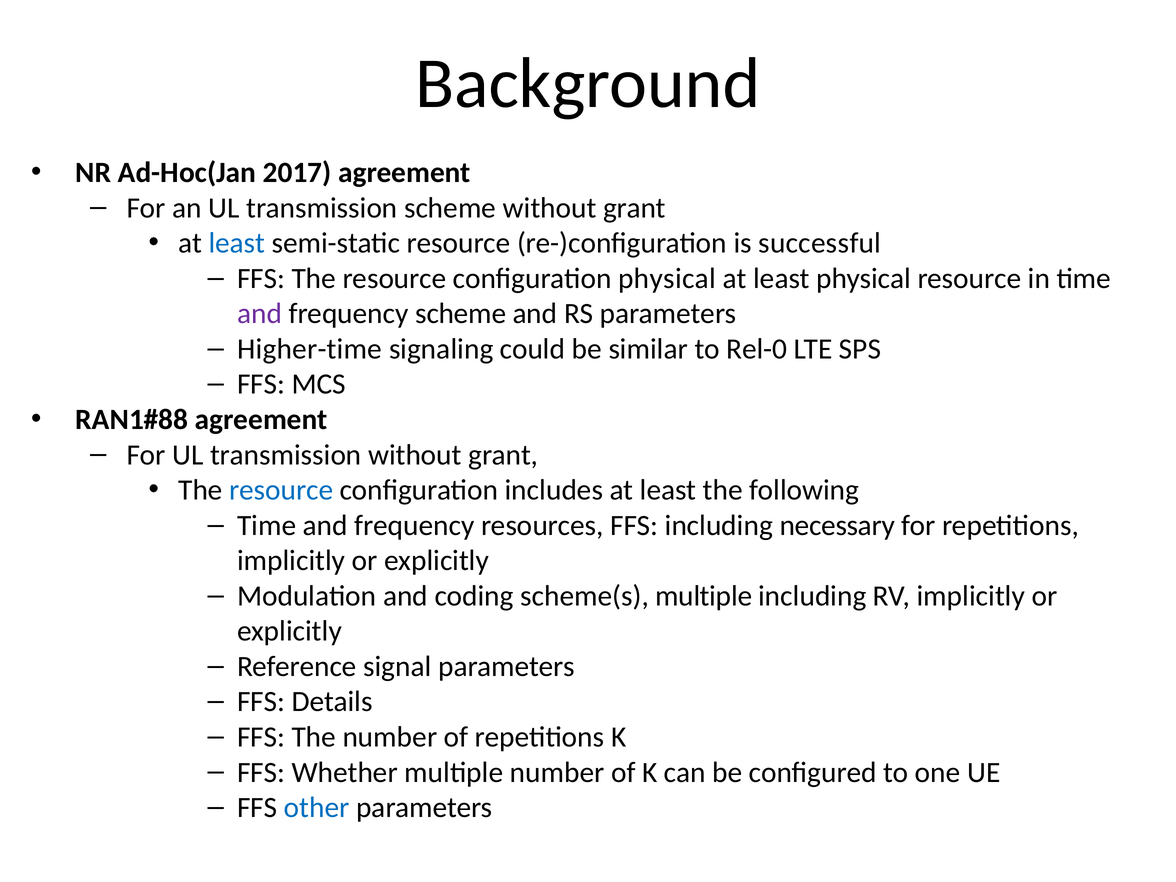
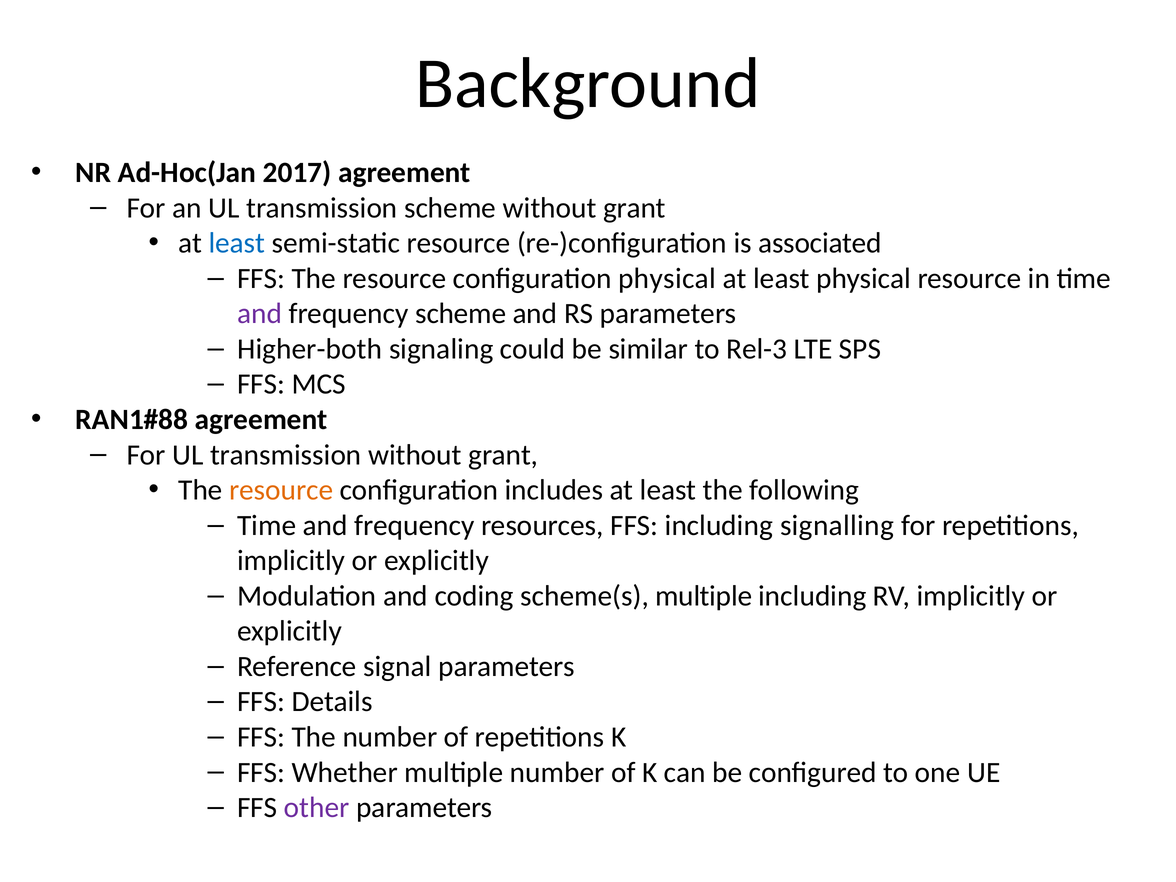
successful: successful -> associated
Higher-time: Higher-time -> Higher-both
Rel-0: Rel-0 -> Rel-3
resource at (281, 490) colour: blue -> orange
necessary: necessary -> signalling
other colour: blue -> purple
